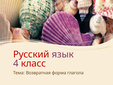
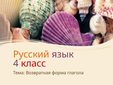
Русский colour: red -> orange
